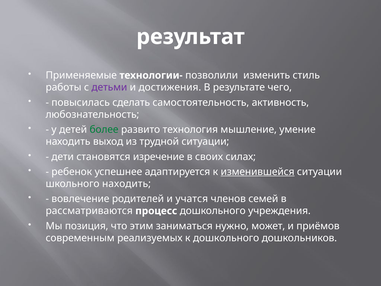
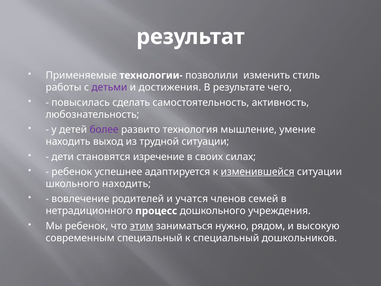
более colour: green -> purple
рассматриваются: рассматриваются -> нетрадиционного
Мы позиция: позиция -> ребенок
этим underline: none -> present
может: может -> рядом
приёмов: приёмов -> высокую
современным реализуемых: реализуемых -> специальный
к дошкольного: дошкольного -> специальный
